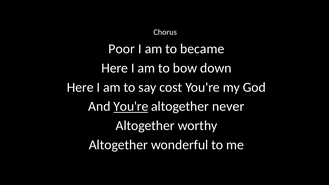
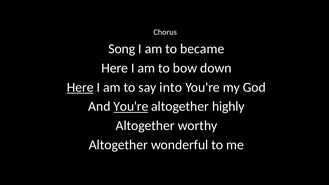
Poor: Poor -> Song
Here at (80, 87) underline: none -> present
cost: cost -> into
never: never -> highly
